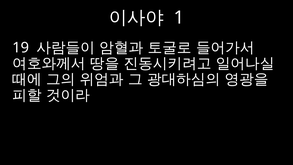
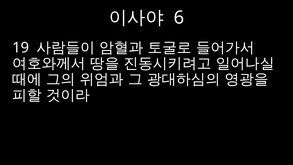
1: 1 -> 6
